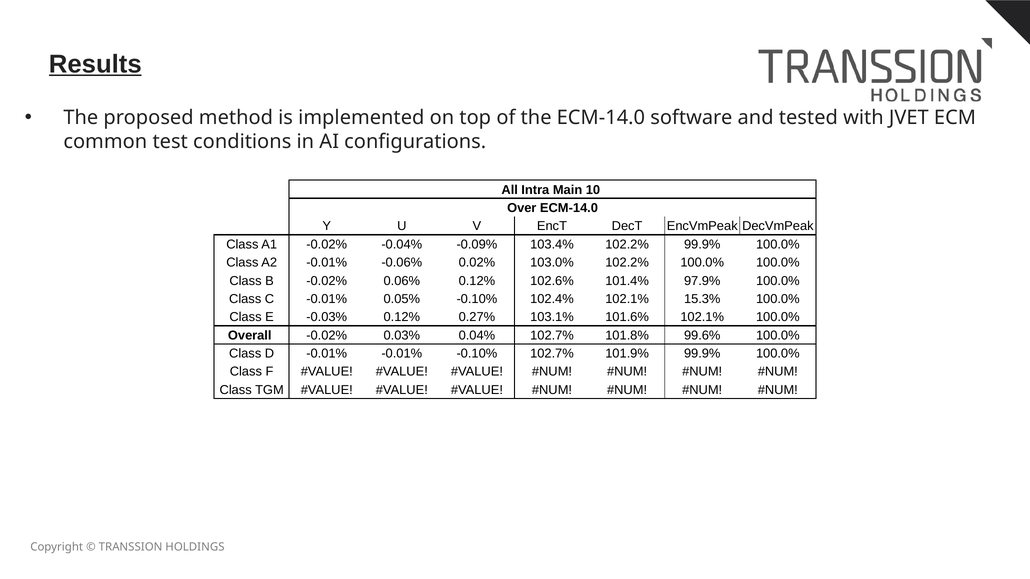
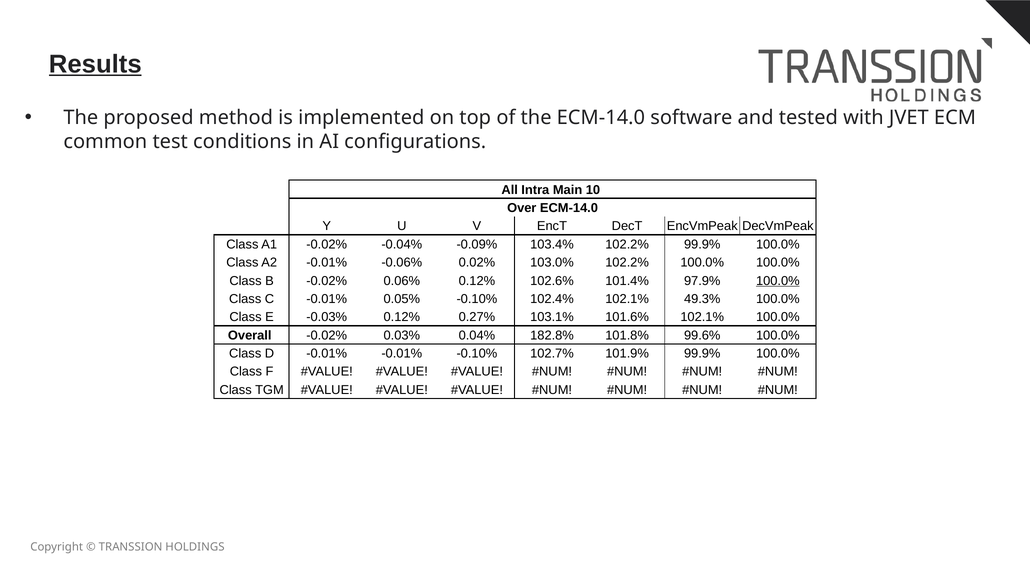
100.0% at (778, 281) underline: none -> present
15.3%: 15.3% -> 49.3%
0.04% 102.7%: 102.7% -> 182.8%
